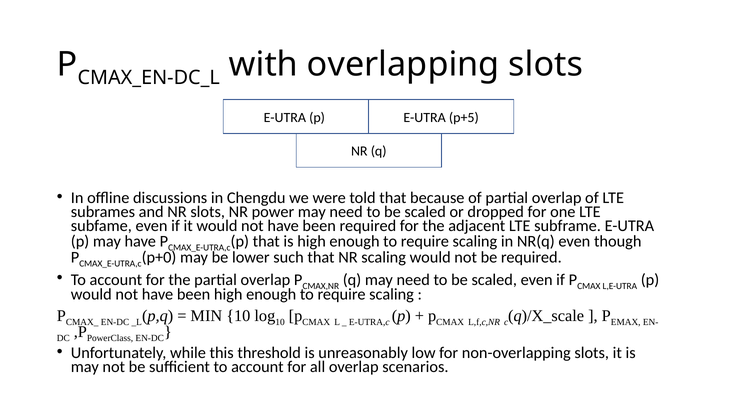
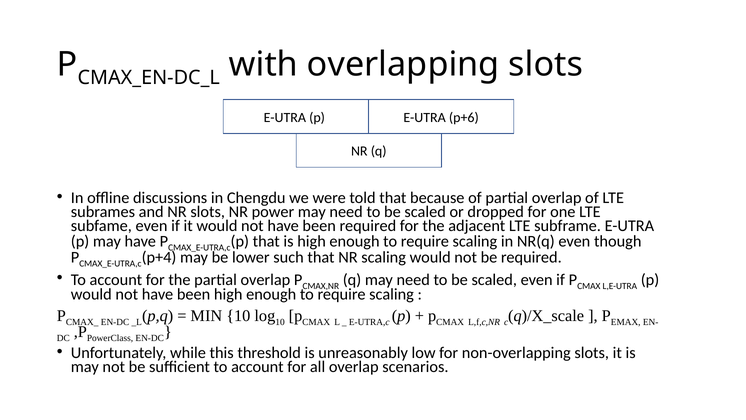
p+5: p+5 -> p+6
p+0: p+0 -> p+4
